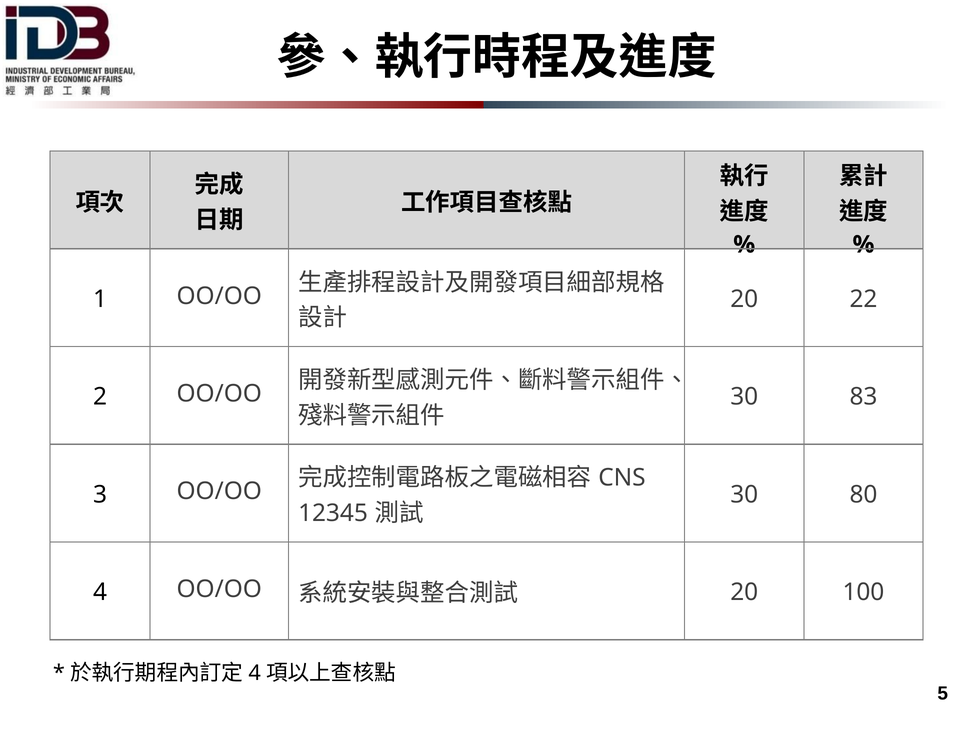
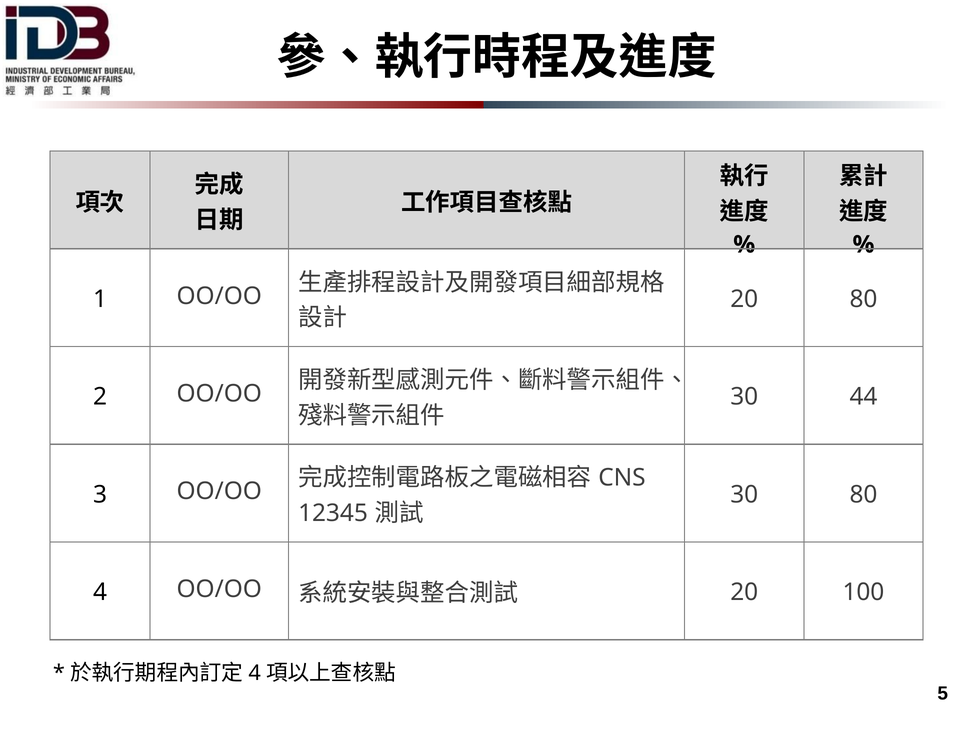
20 22: 22 -> 80
83: 83 -> 44
